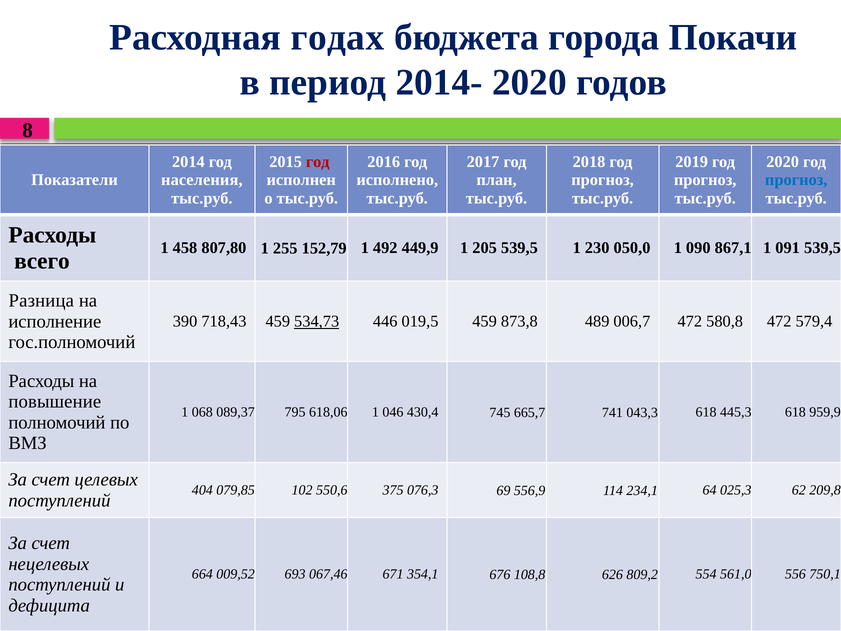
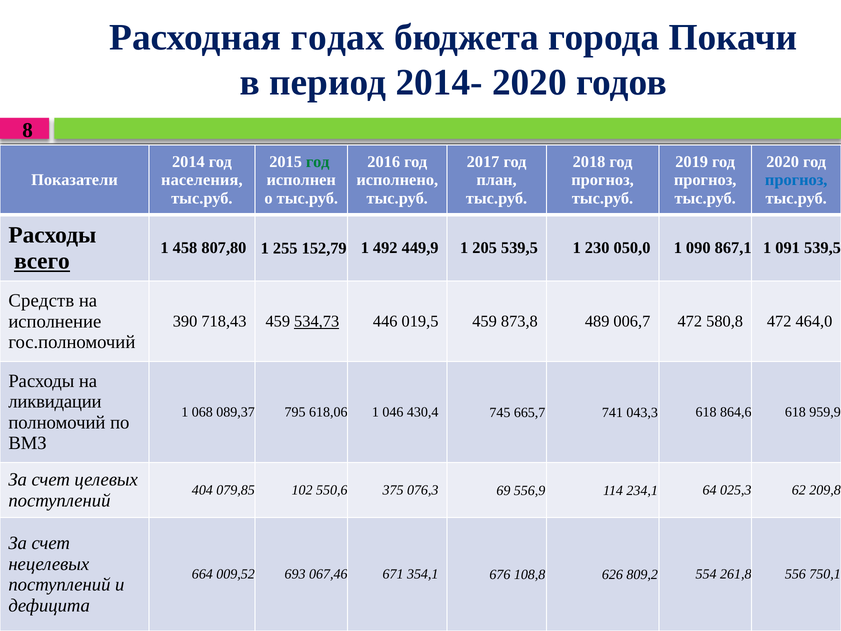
год at (318, 162) colour: red -> green
всего underline: none -> present
Разница: Разница -> Средств
579,4: 579,4 -> 464,0
повышение: повышение -> ликвидации
445,3: 445,3 -> 864,6
561,0: 561,0 -> 261,8
